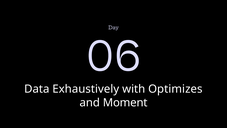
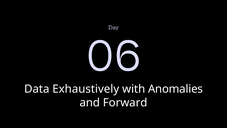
Optimizes: Optimizes -> Anomalies
Moment: Moment -> Forward
